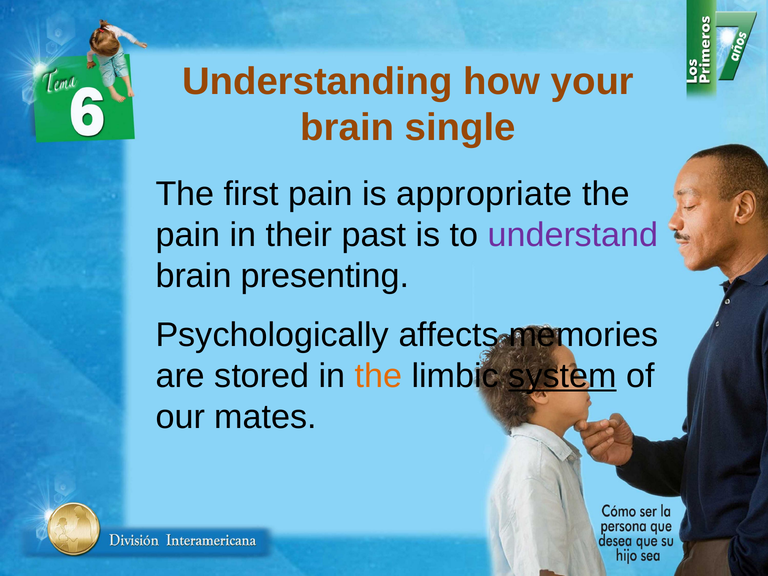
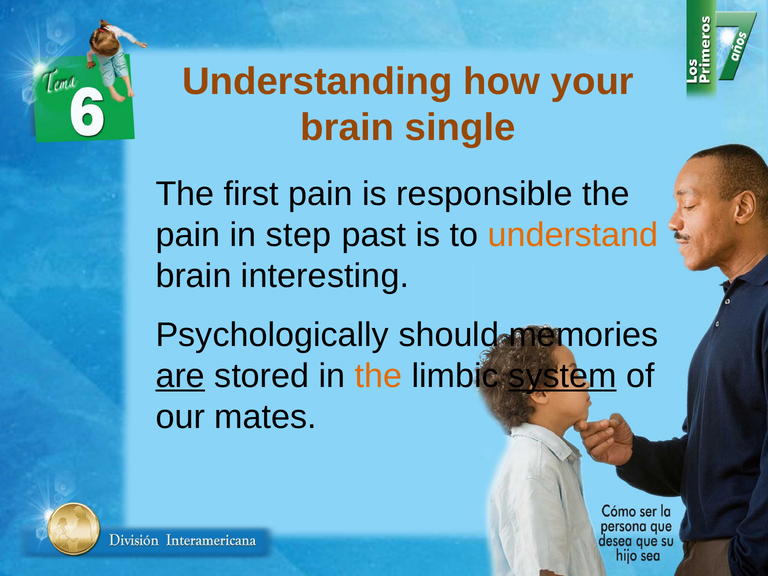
appropriate: appropriate -> responsible
their: their -> step
understand colour: purple -> orange
presenting: presenting -> interesting
affects: affects -> should
are underline: none -> present
